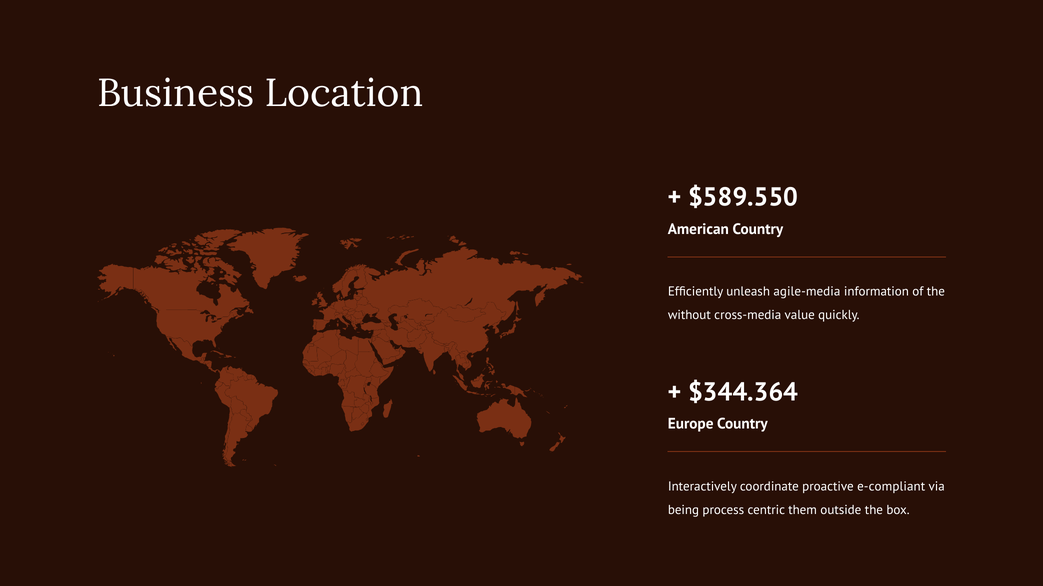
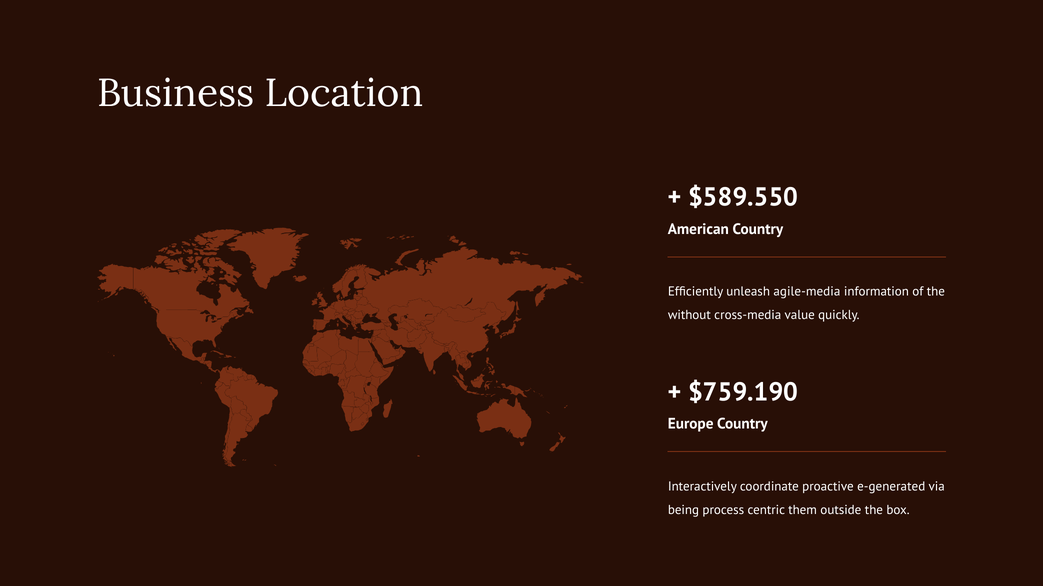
$344.364: $344.364 -> $759.190
e-compliant: e-compliant -> e-generated
